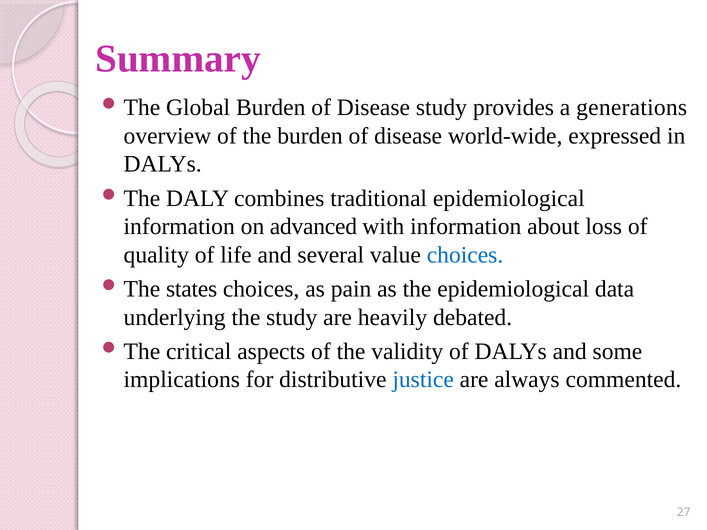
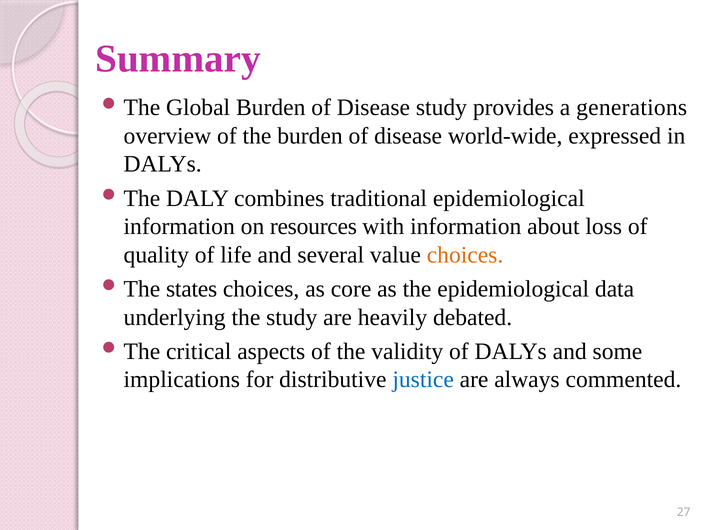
advanced: advanced -> resources
choices at (465, 255) colour: blue -> orange
pain: pain -> core
